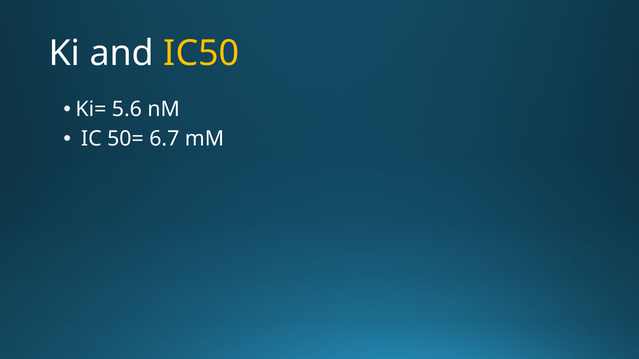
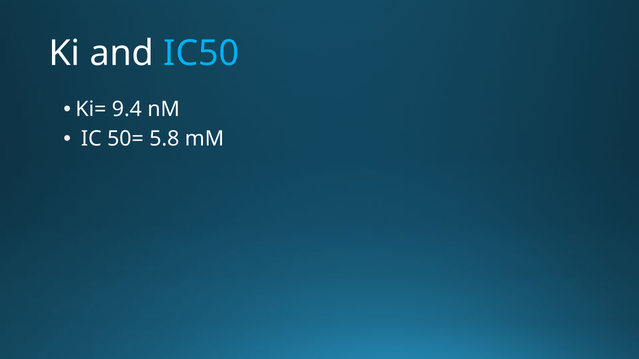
IC50 colour: yellow -> light blue
5.6: 5.6 -> 9.4
6.7: 6.7 -> 5.8
